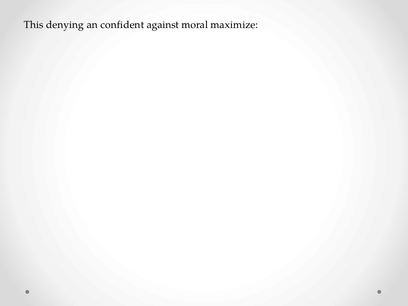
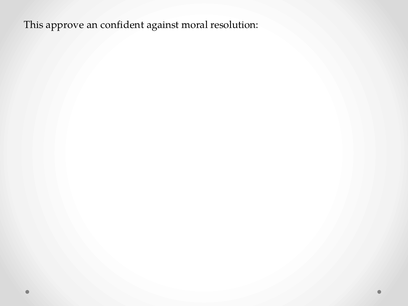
denying: denying -> approve
maximize: maximize -> resolution
